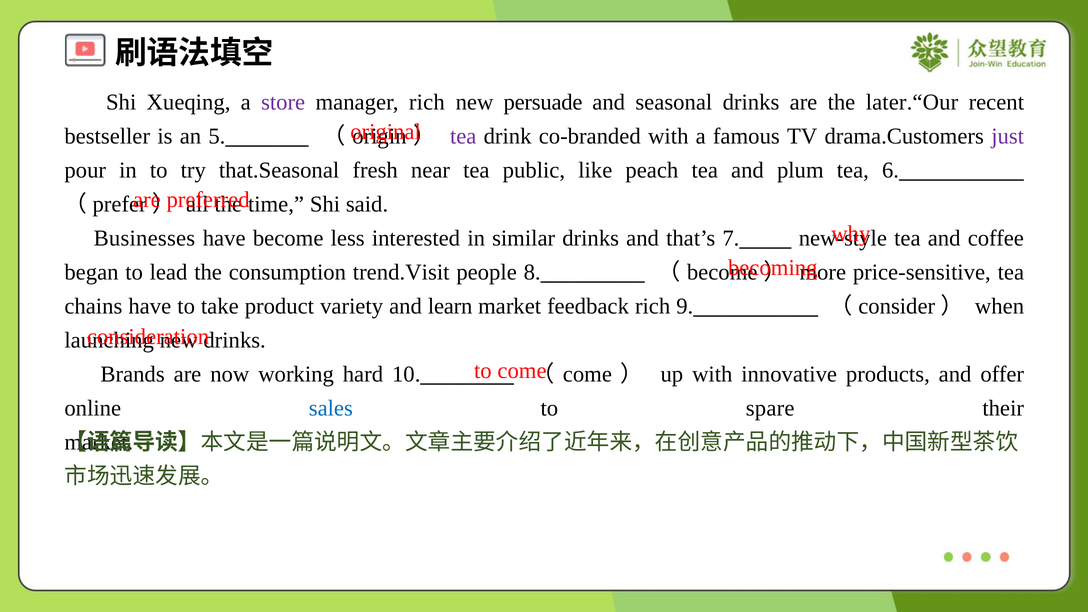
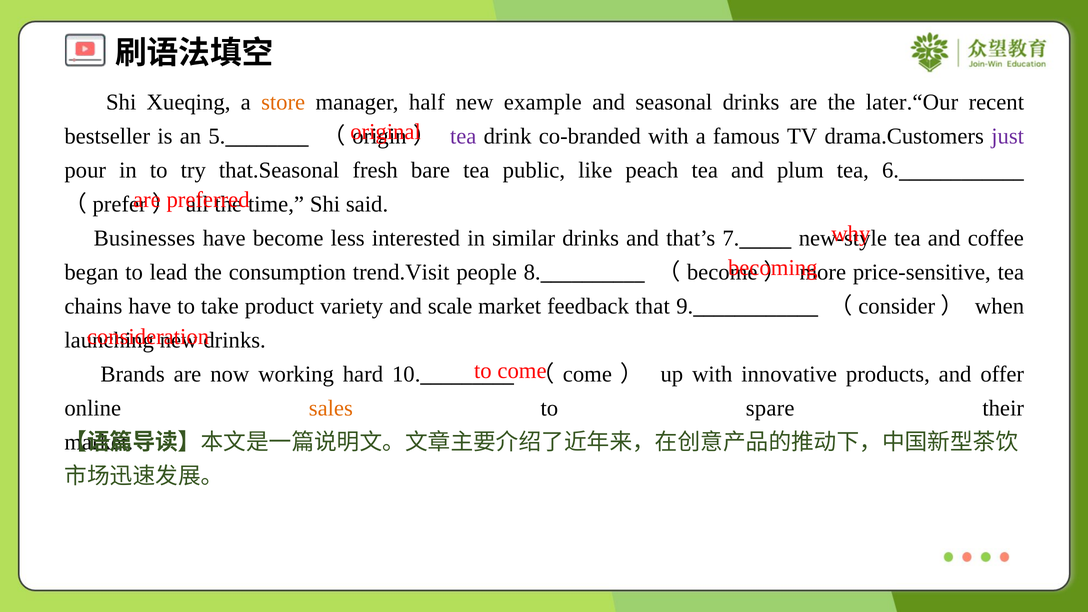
store colour: purple -> orange
manager rich: rich -> half
persuade: persuade -> example
near: near -> bare
learn: learn -> scale
feedback rich: rich -> that
sales colour: blue -> orange
